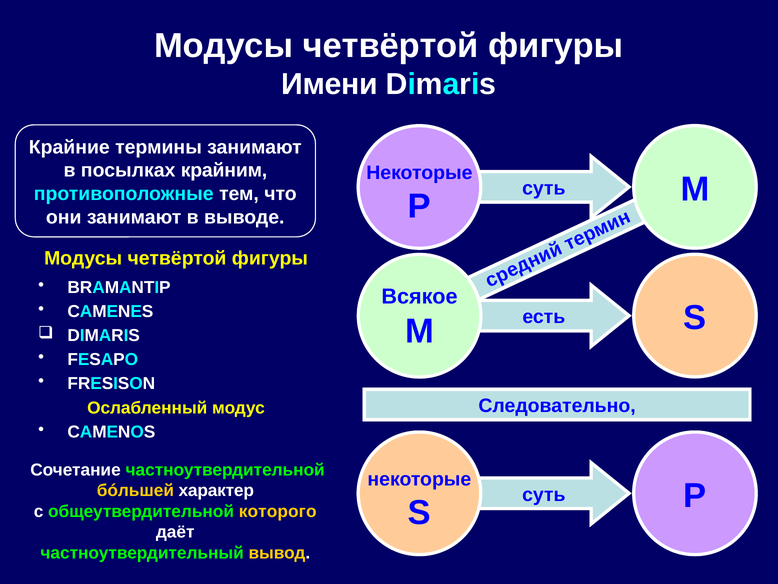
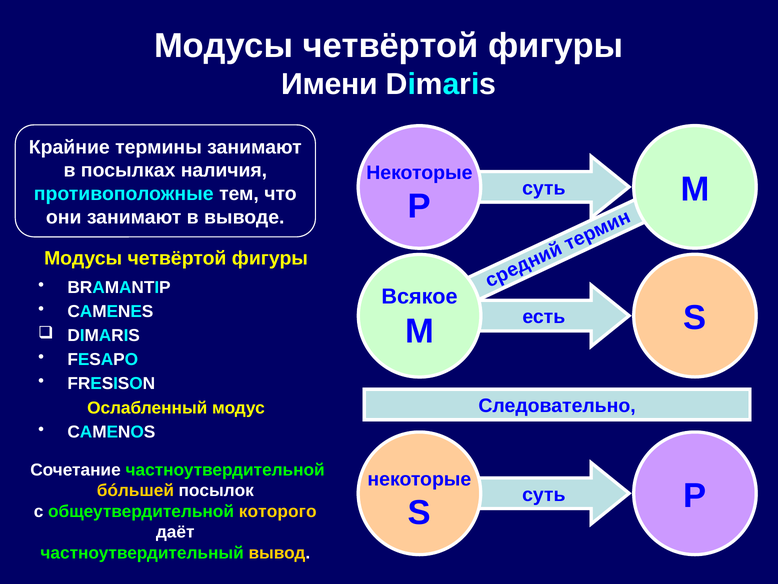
крайним: крайним -> наличия
характер: характер -> посылок
